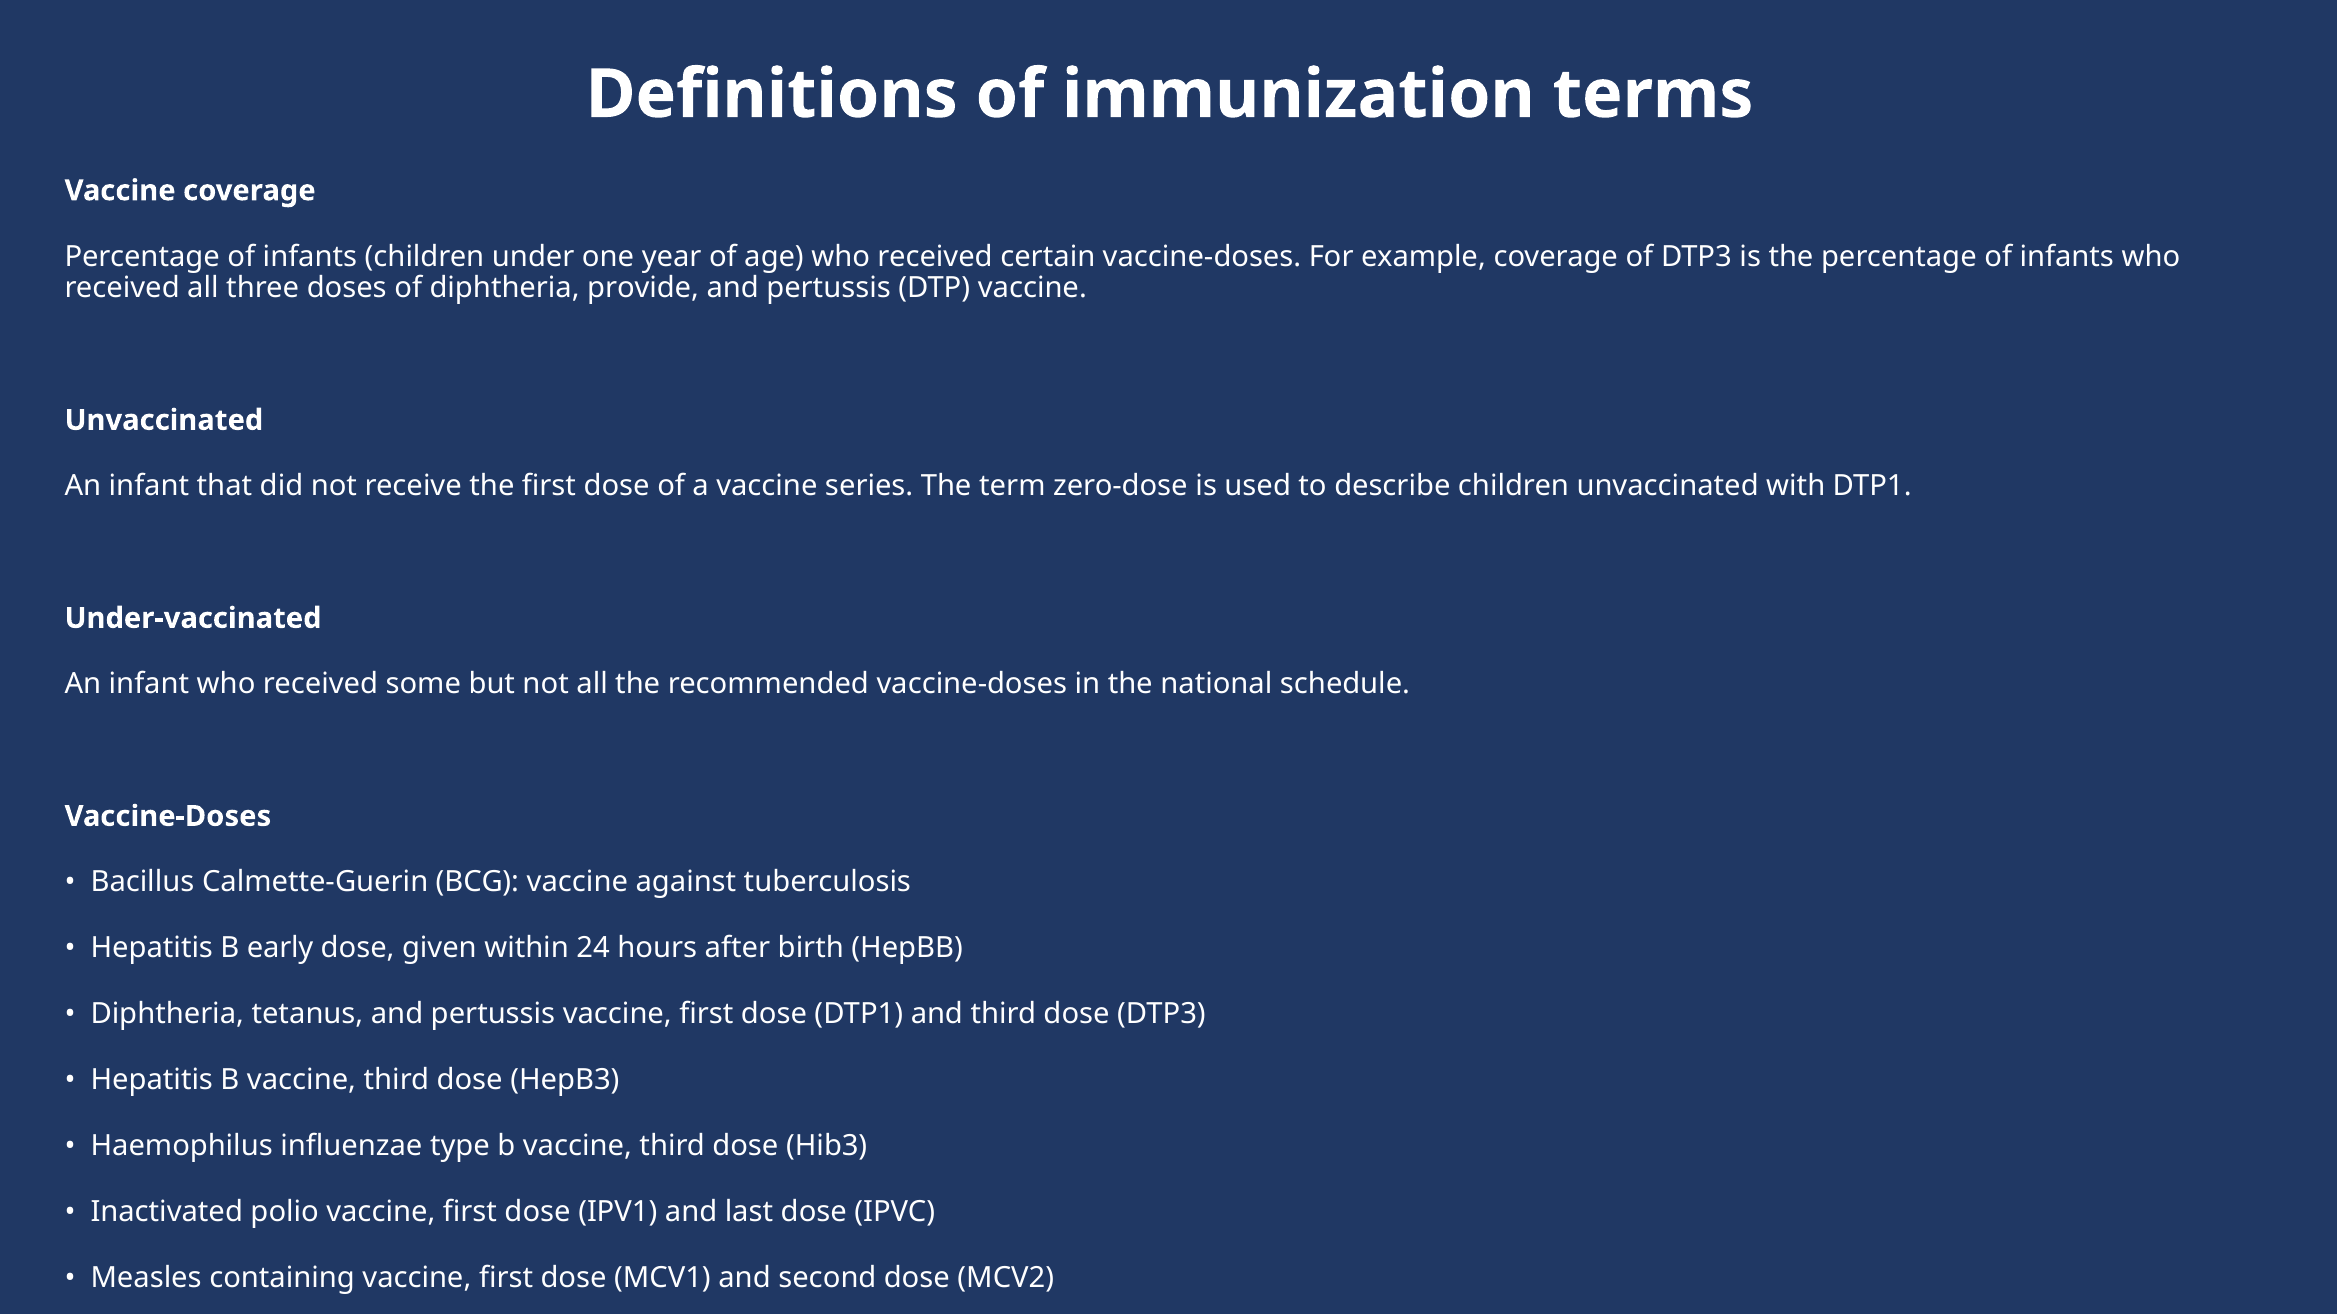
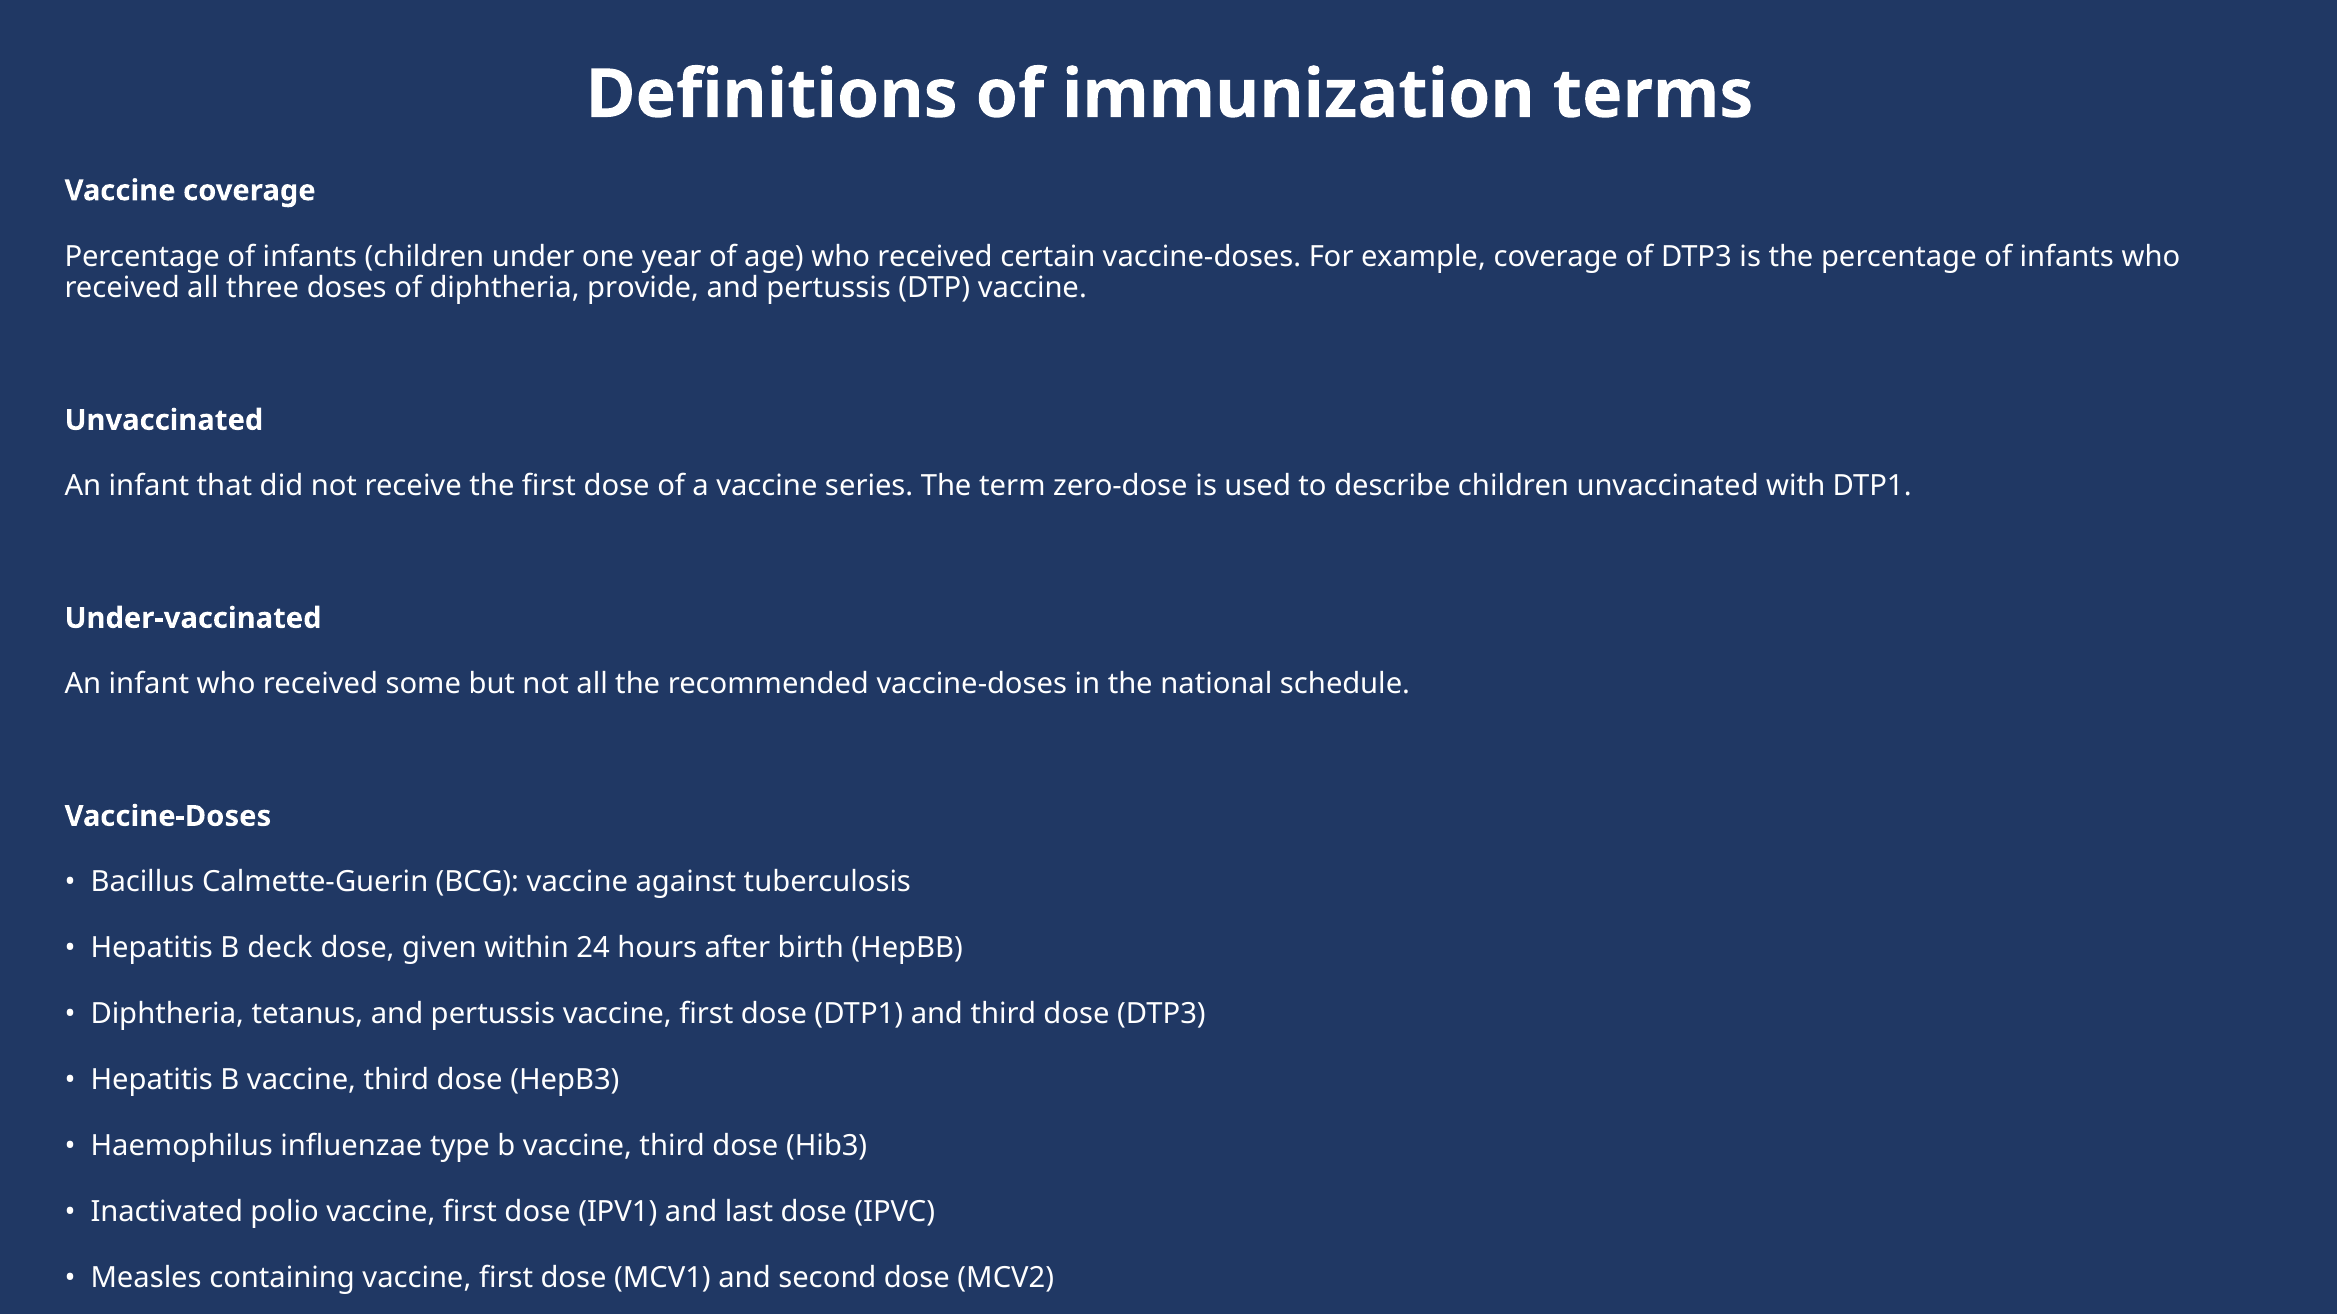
early: early -> deck
